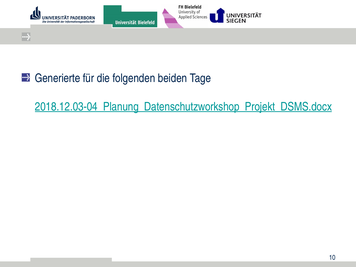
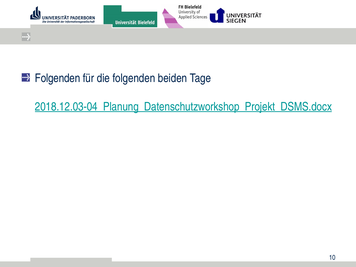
Generierte at (58, 78): Generierte -> Folgenden
